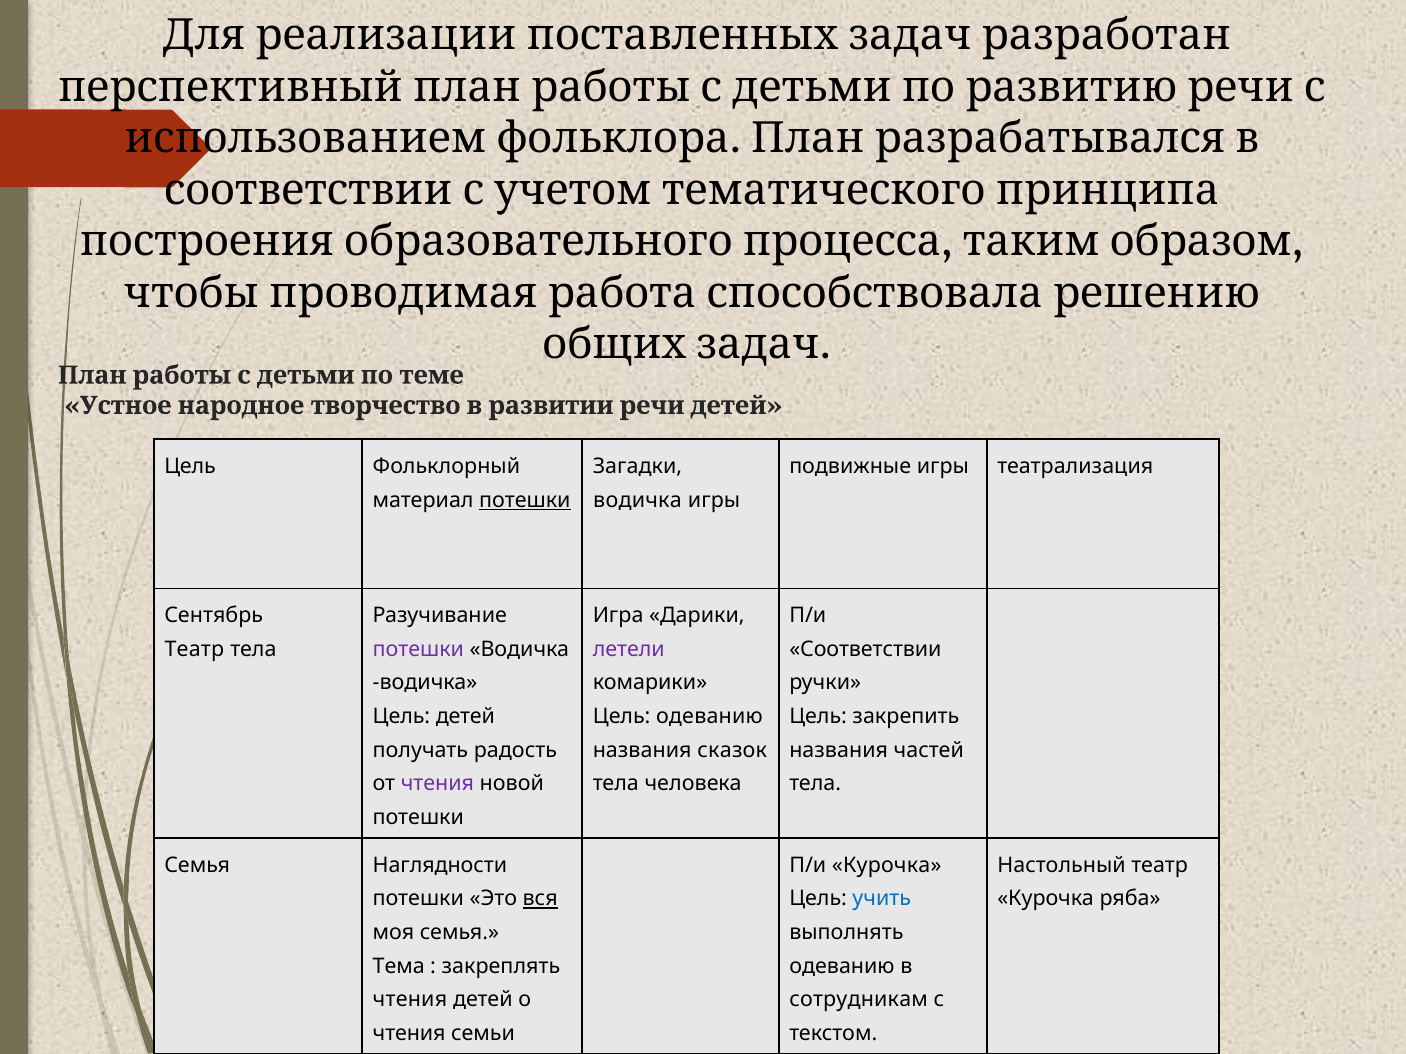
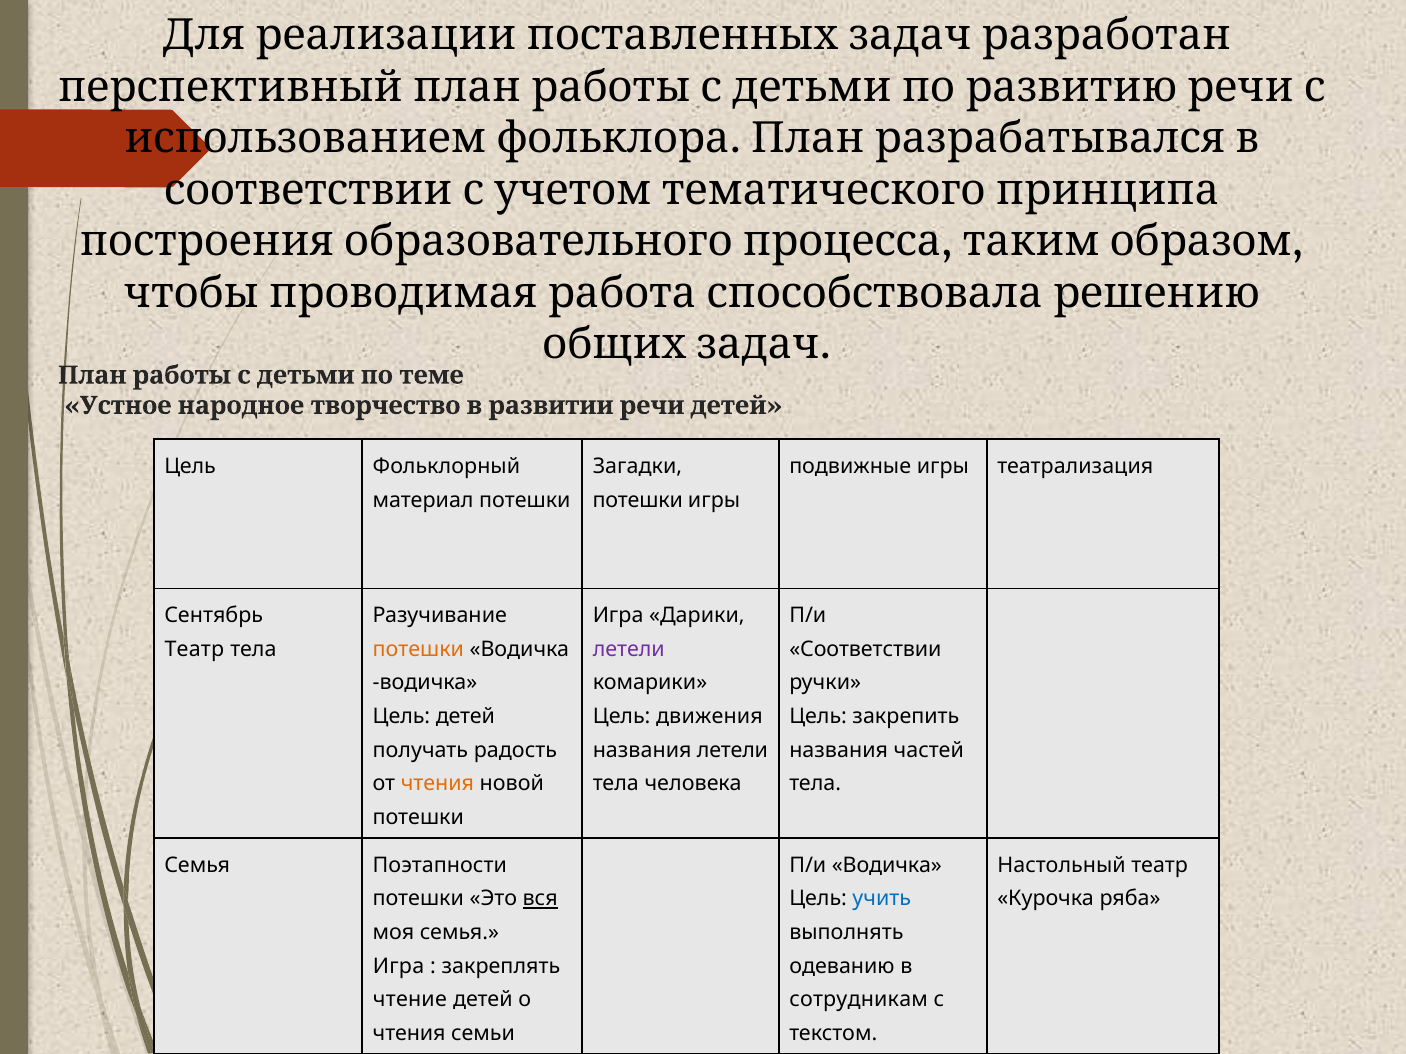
потешки at (525, 500) underline: present -> none
водичка at (638, 500): водичка -> потешки
потешки at (418, 650) colour: purple -> orange
Цель одеванию: одеванию -> движения
названия сказок: сказок -> летели
чтения at (437, 784) colour: purple -> orange
Наглядности: Наглядности -> Поэтапности
П/и Курочка: Курочка -> Водичка
Тема at (399, 967): Тема -> Игра
чтения at (410, 1000): чтения -> чтение
